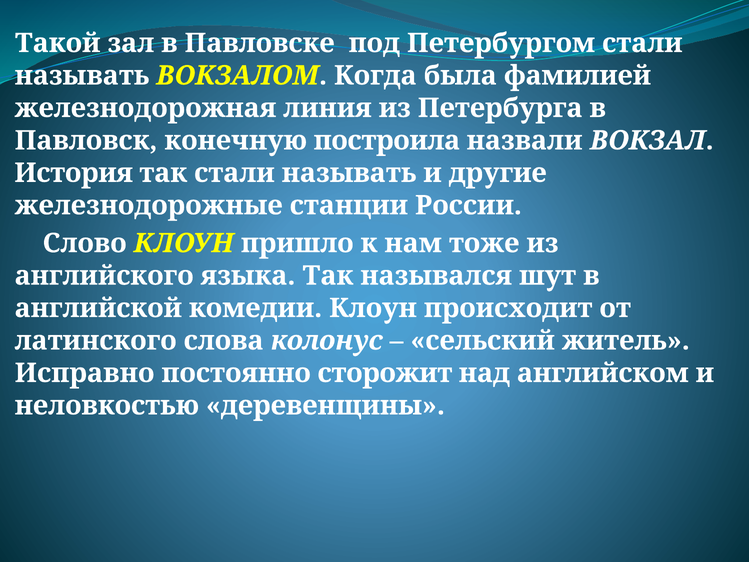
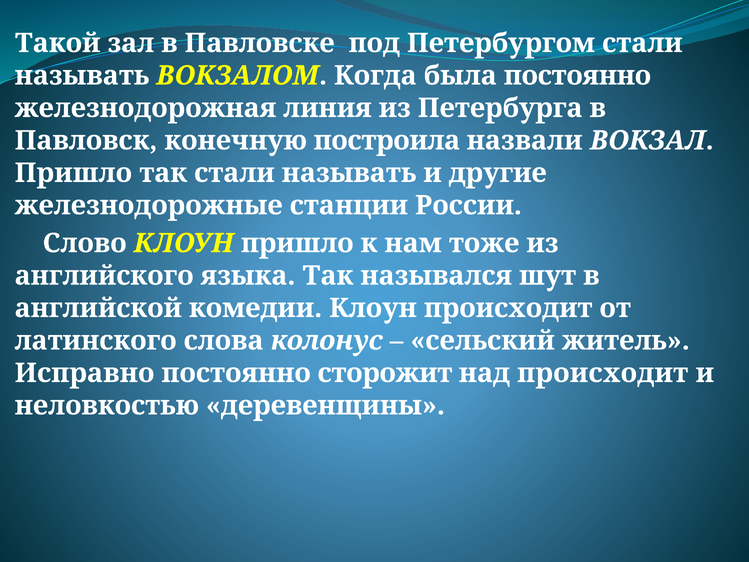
была фамилией: фамилией -> постоянно
История at (74, 173): История -> Пришло
над английском: английском -> происходит
